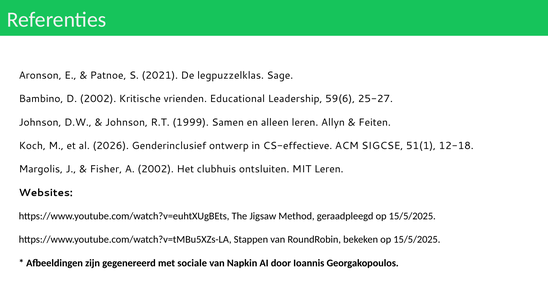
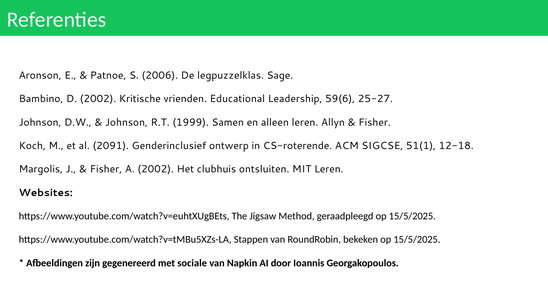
2021: 2021 -> 2006
Feiten at (375, 122): Feiten -> Fisher
2026: 2026 -> 2091
CS-effectieve: CS-effectieve -> CS-roterende
